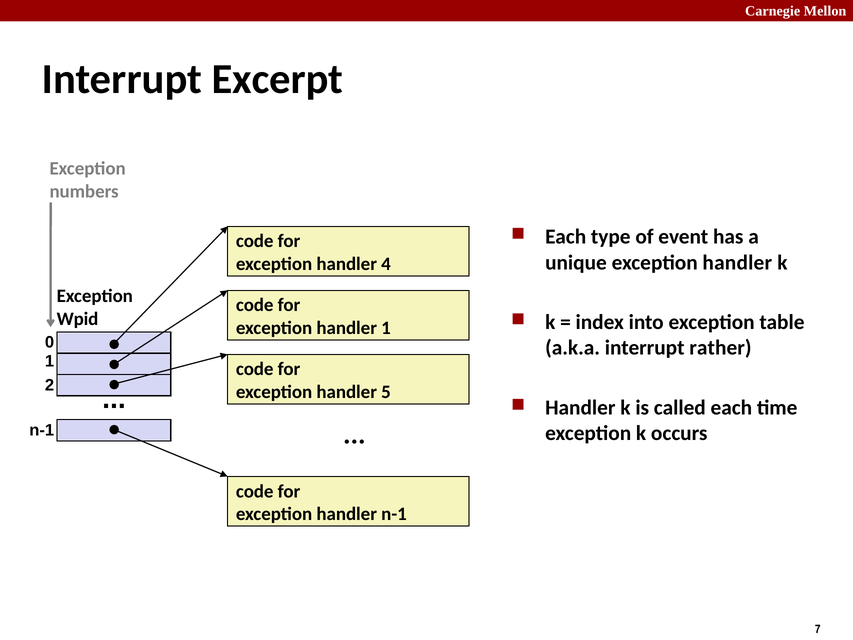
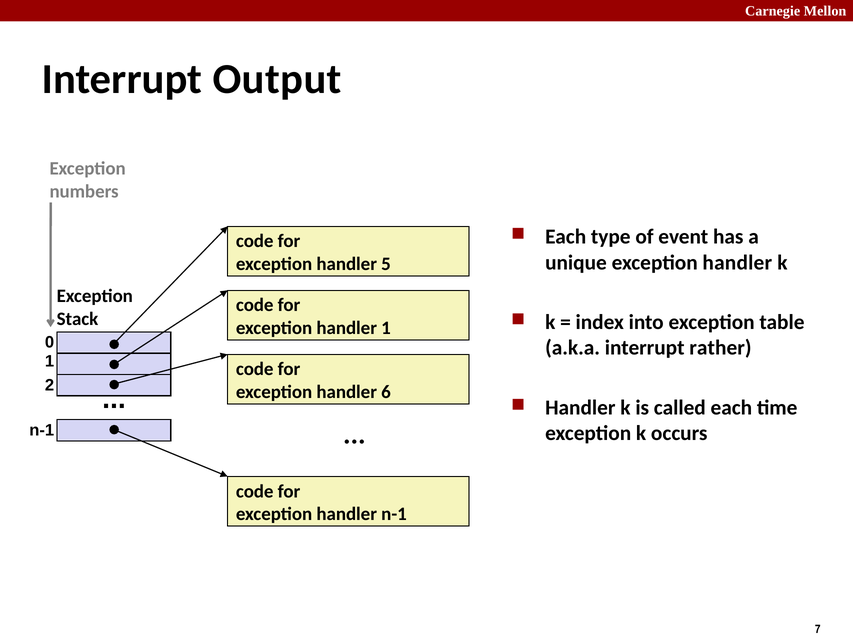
Excerpt: Excerpt -> Output
4: 4 -> 5
Wpid: Wpid -> Stack
5: 5 -> 6
